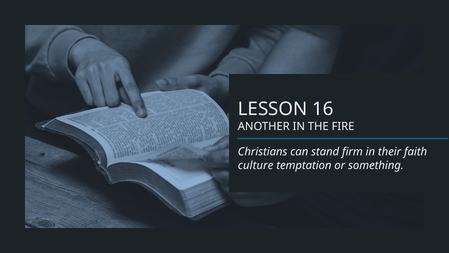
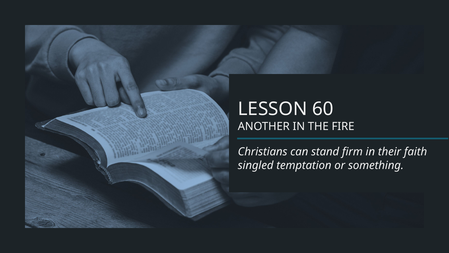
16: 16 -> 60
culture: culture -> singled
